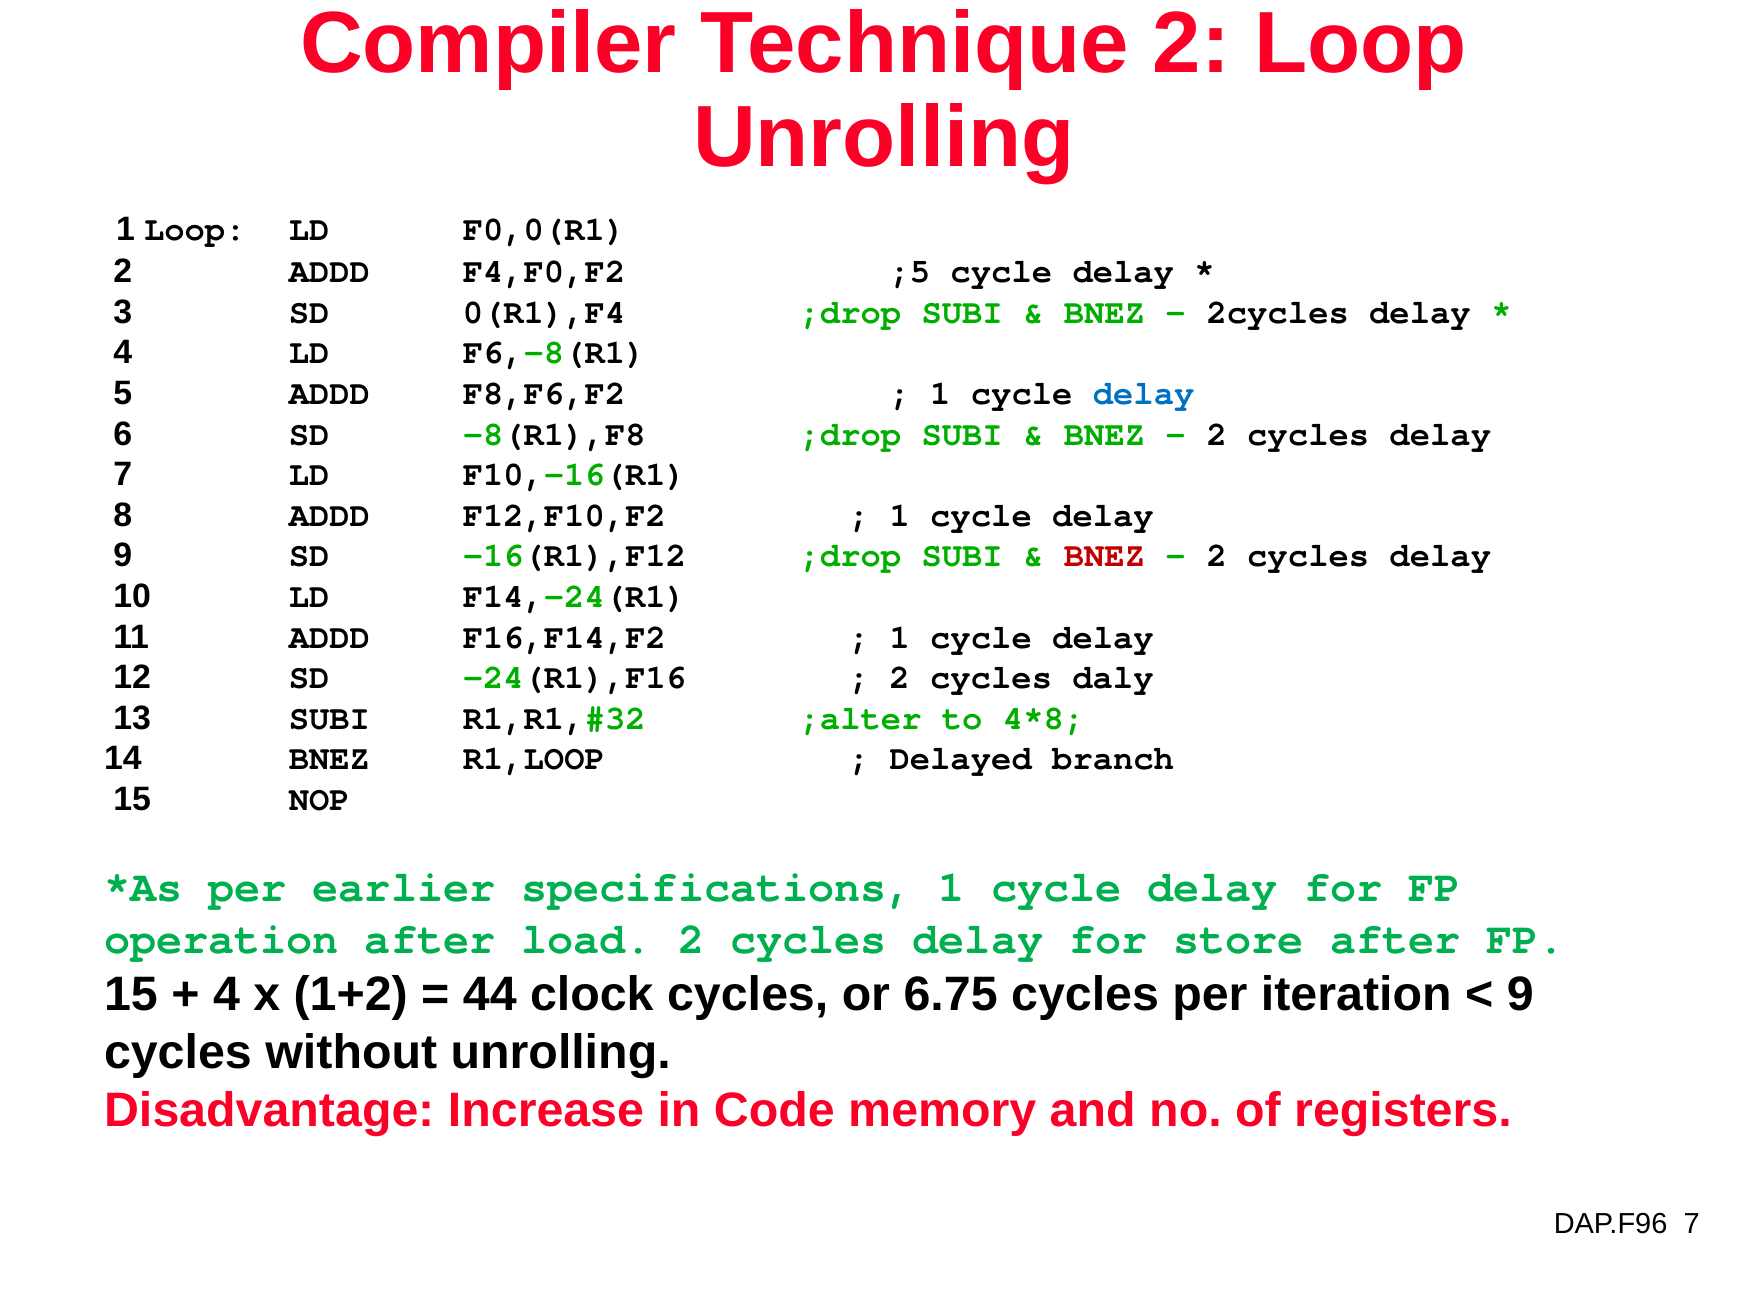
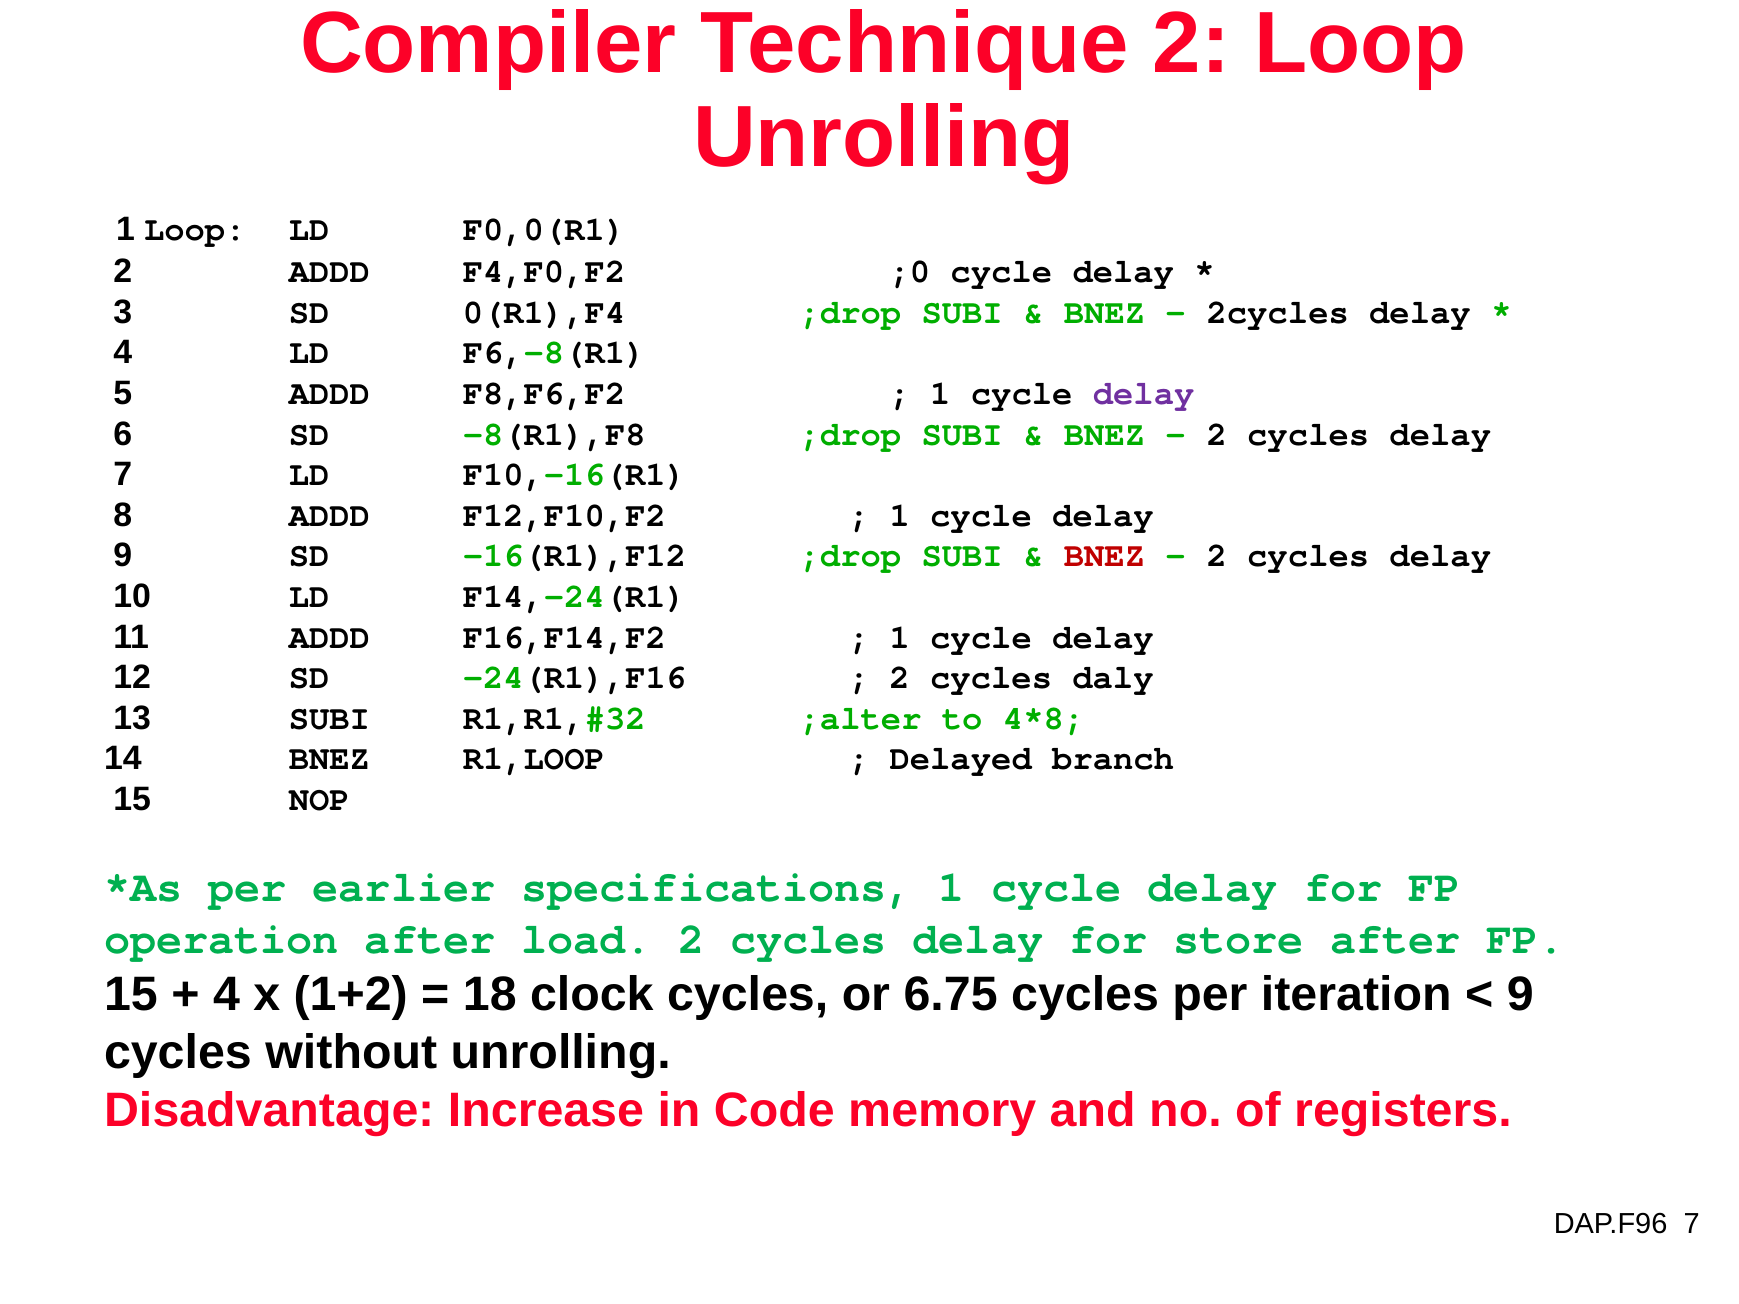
;5: ;5 -> ;0
delay at (1144, 393) colour: blue -> purple
44: 44 -> 18
